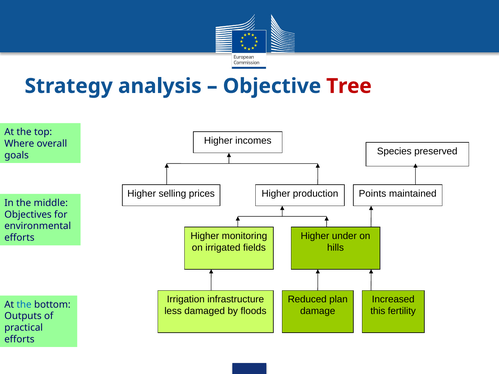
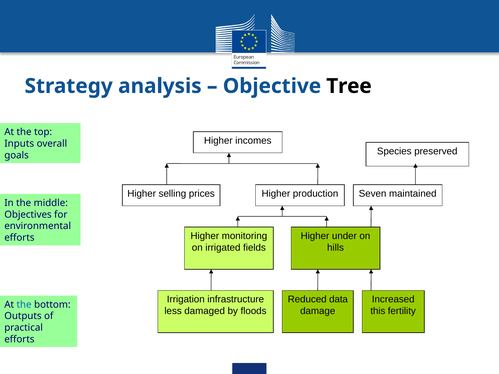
Tree colour: red -> black
Where: Where -> Inputs
Points: Points -> Seven
plan: plan -> data
